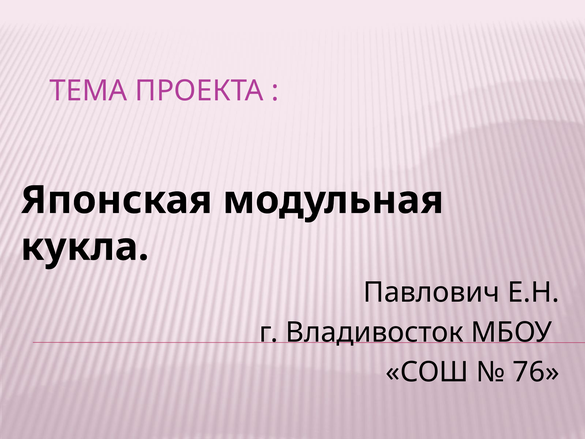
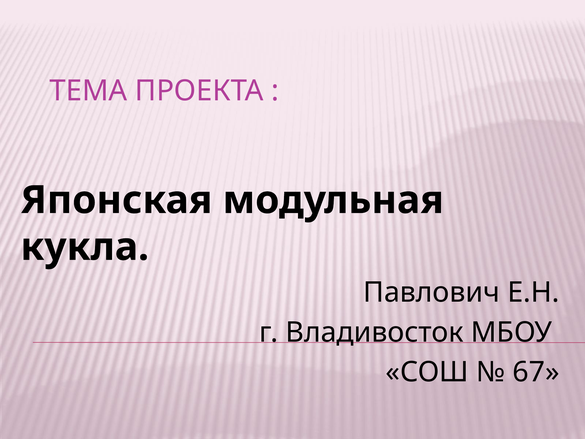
76: 76 -> 67
